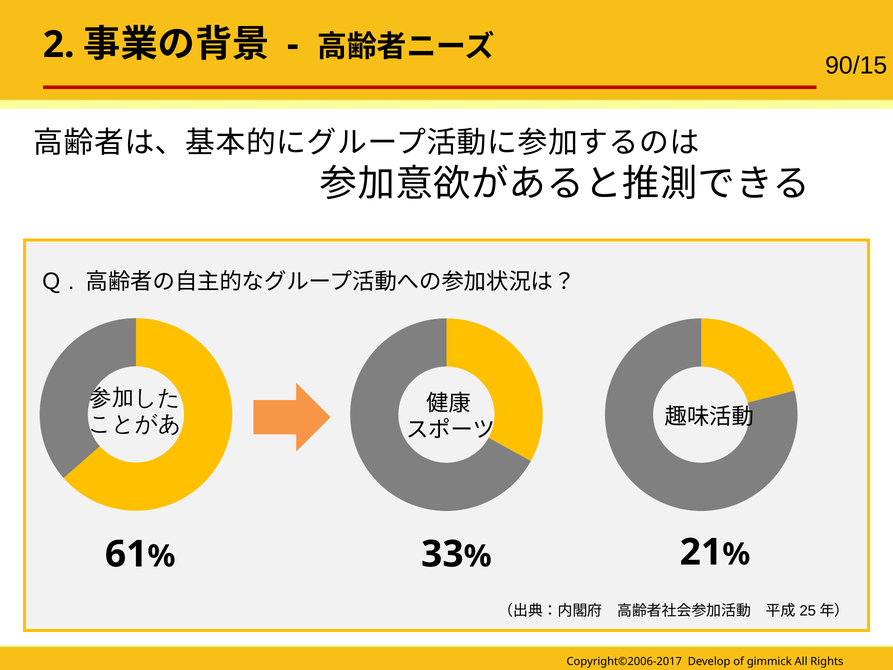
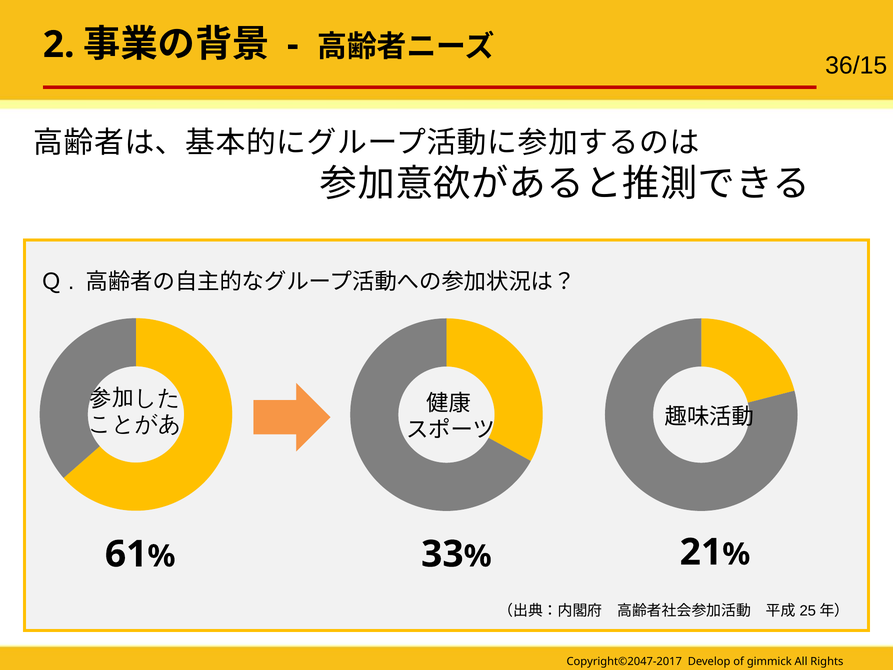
90/15: 90/15 -> 36/15
Copyright©2006-2017: Copyright©2006-2017 -> Copyright©2047-2017
